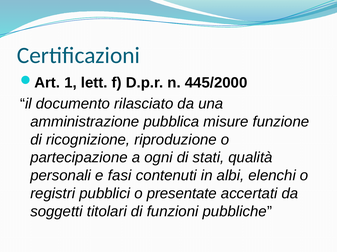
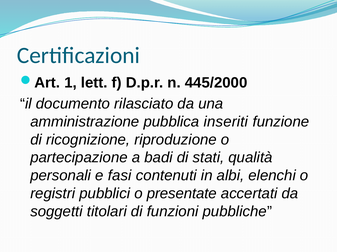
misure: misure -> inseriti
ogni: ogni -> badi
